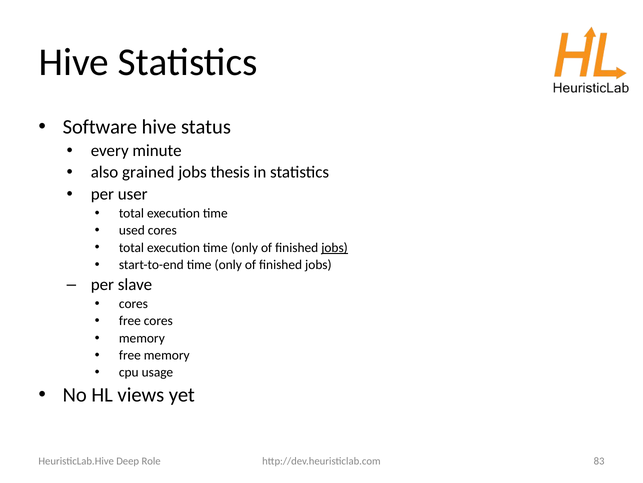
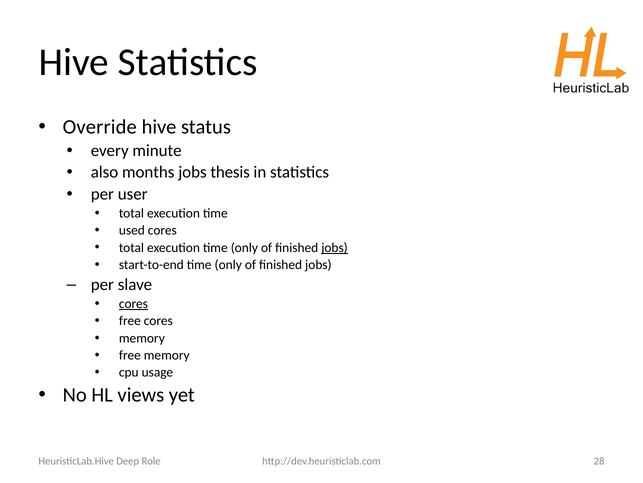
Software: Software -> Override
grained: grained -> months
cores at (133, 303) underline: none -> present
83: 83 -> 28
